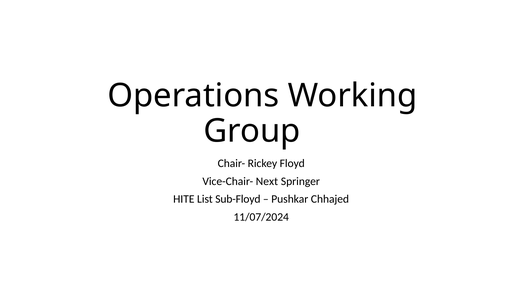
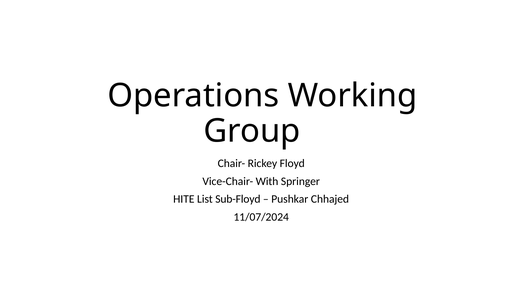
Next: Next -> With
